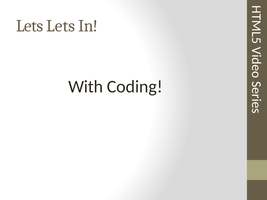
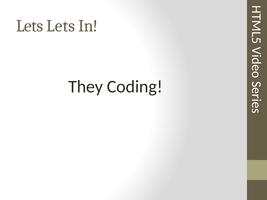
With: With -> They
